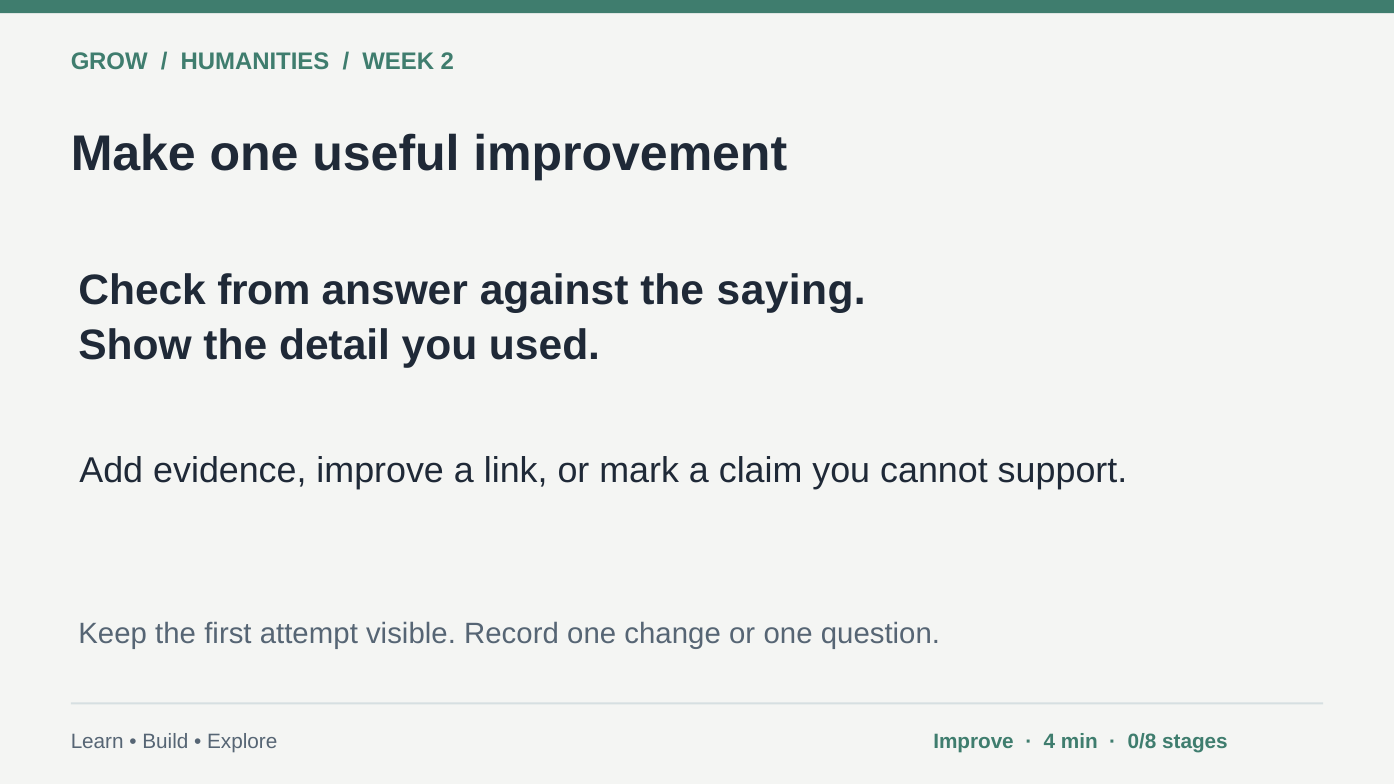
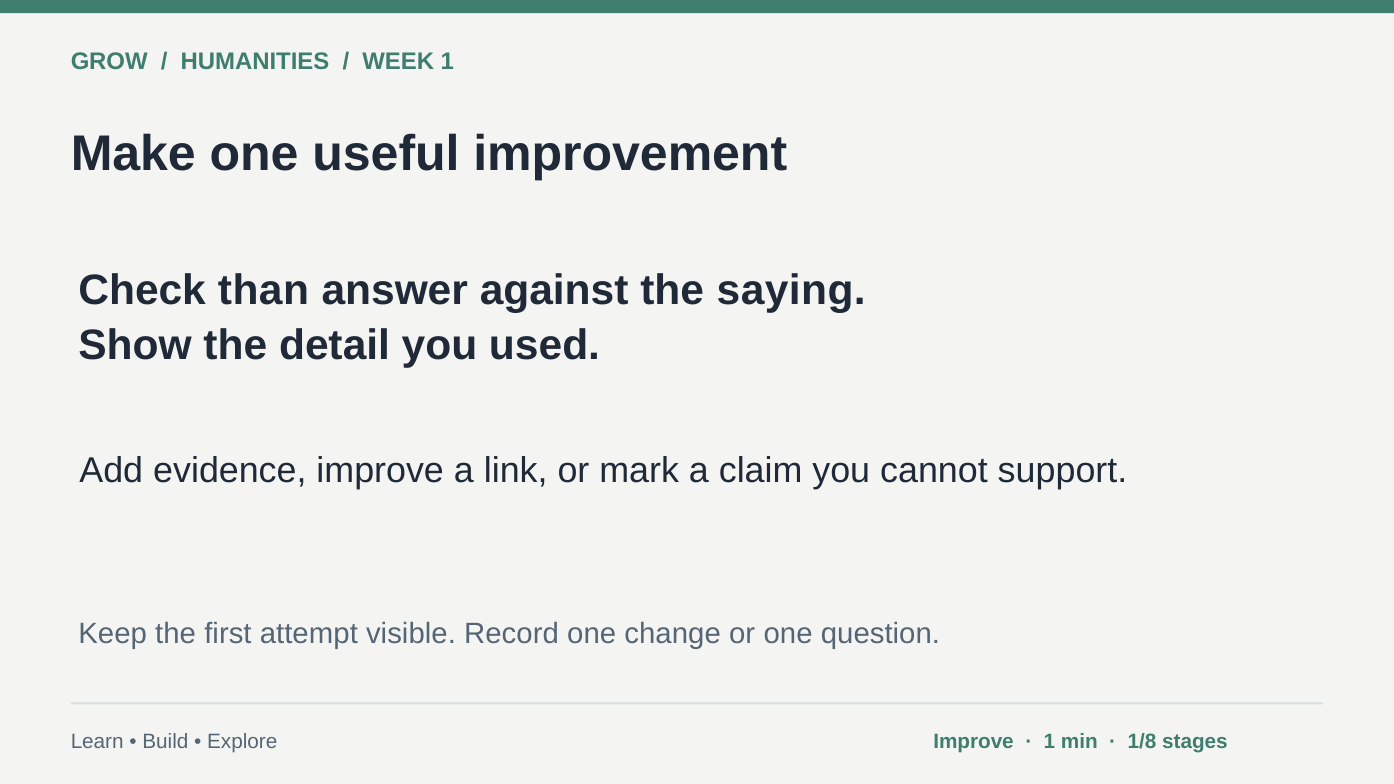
WEEK 2: 2 -> 1
from: from -> than
4 at (1049, 742): 4 -> 1
0/8: 0/8 -> 1/8
